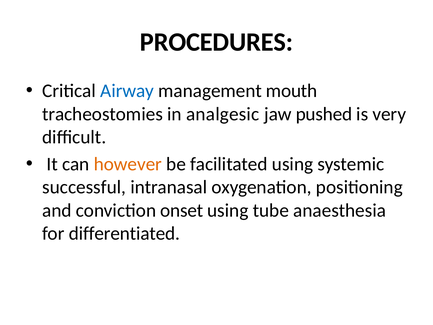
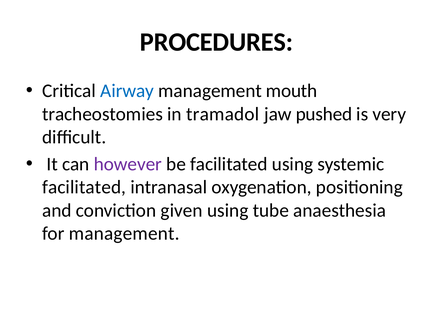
analgesic: analgesic -> tramadol
however colour: orange -> purple
successful at (84, 187): successful -> facilitated
onset: onset -> given
for differentiated: differentiated -> management
